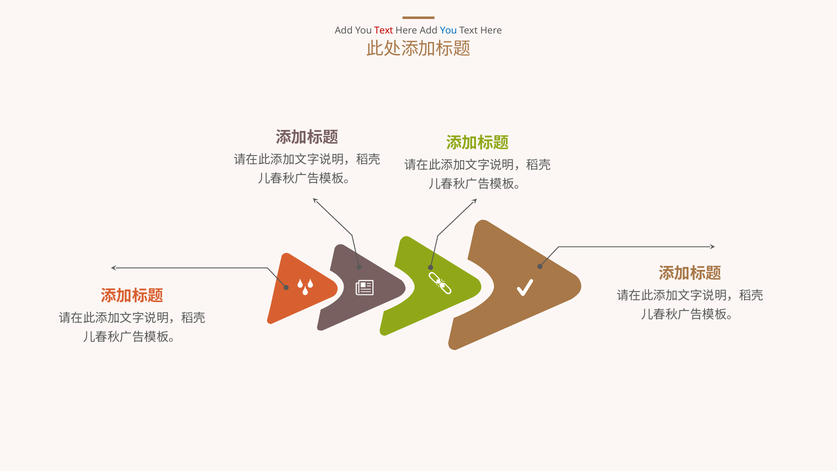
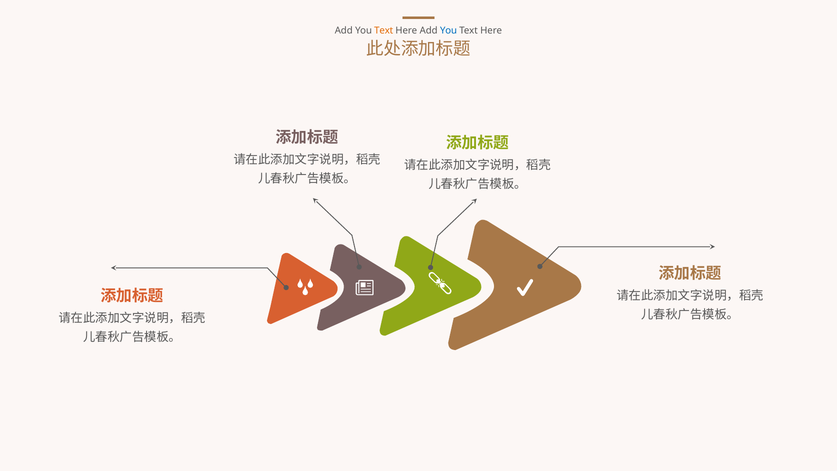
Text at (384, 31) colour: red -> orange
